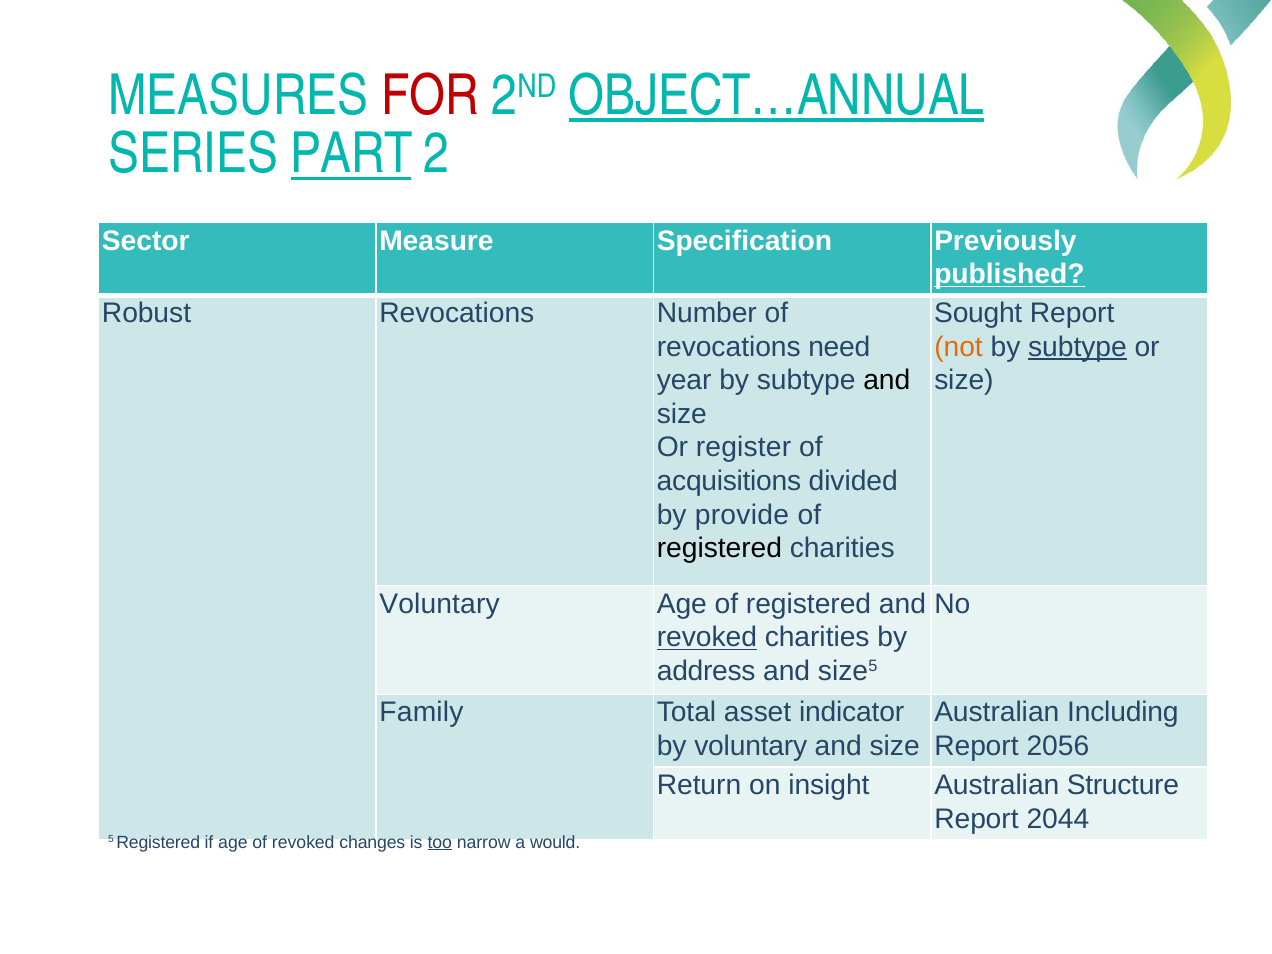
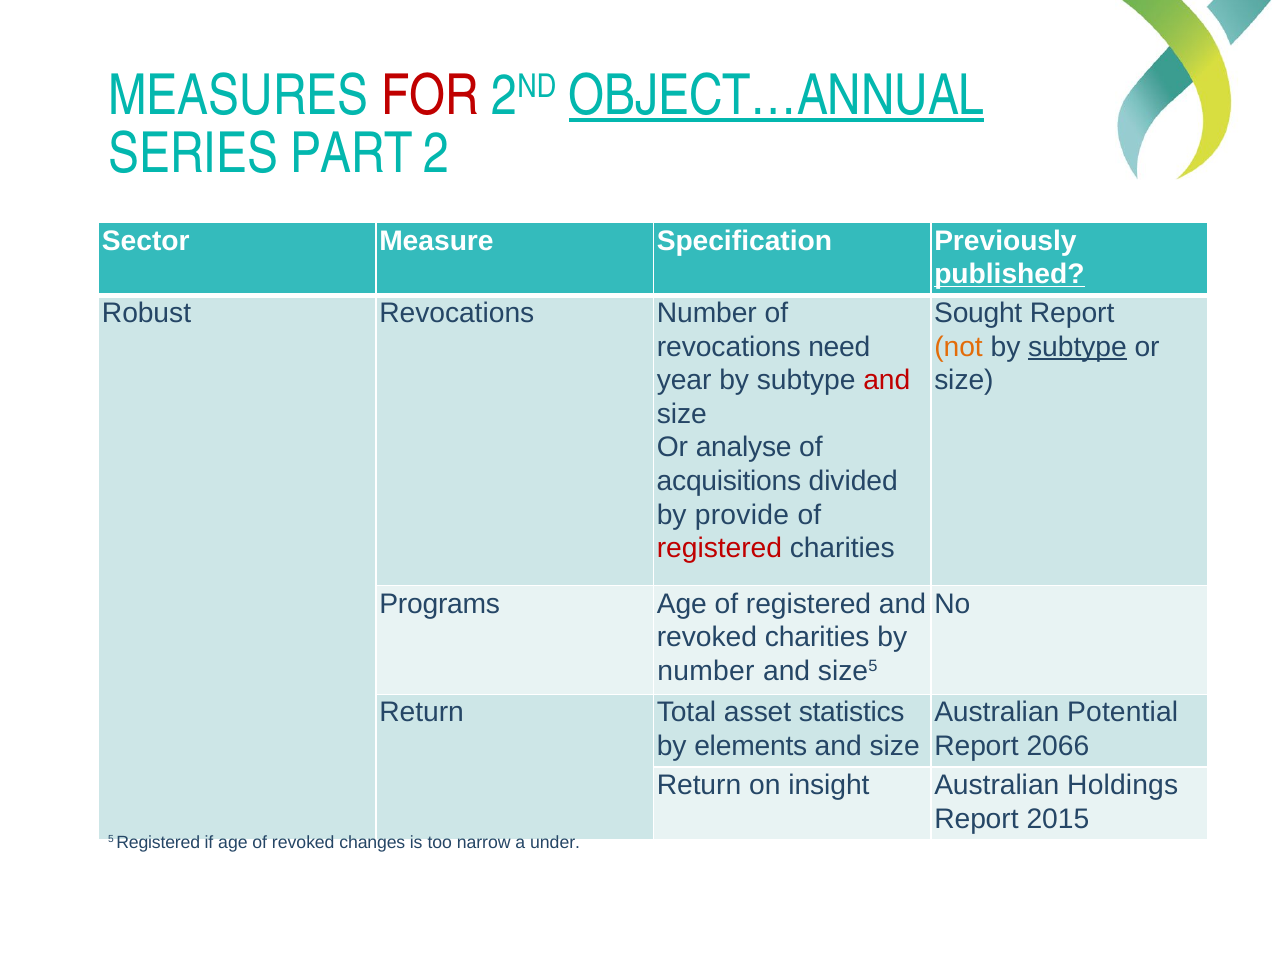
PART underline: present -> none
and at (887, 381) colour: black -> red
register: register -> analyse
registered at (719, 548) colour: black -> red
Voluntary at (440, 604): Voluntary -> Programs
revoked at (707, 637) underline: present -> none
address at (706, 671): address -> number
Family at (421, 713): Family -> Return
indicator: indicator -> statistics
Including: Including -> Potential
by voluntary: voluntary -> elements
2056: 2056 -> 2066
Structure: Structure -> Holdings
2044: 2044 -> 2015
too underline: present -> none
would: would -> under
